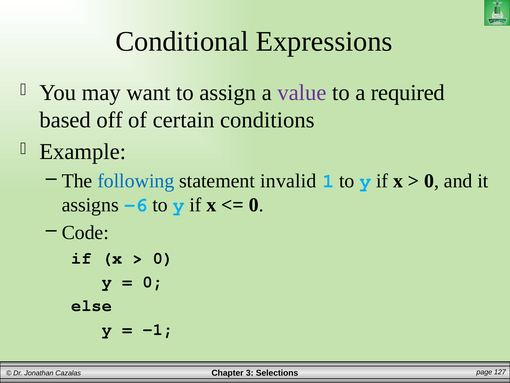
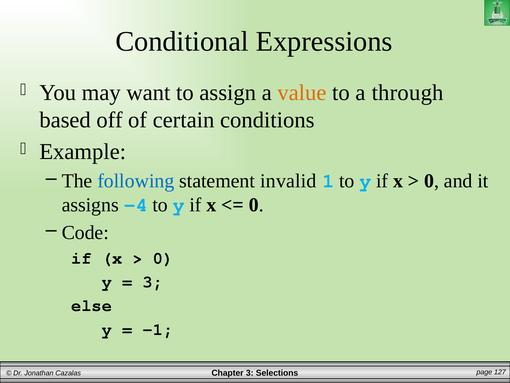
value colour: purple -> orange
required: required -> through
-6: -6 -> -4
0 at (153, 282): 0 -> 3
